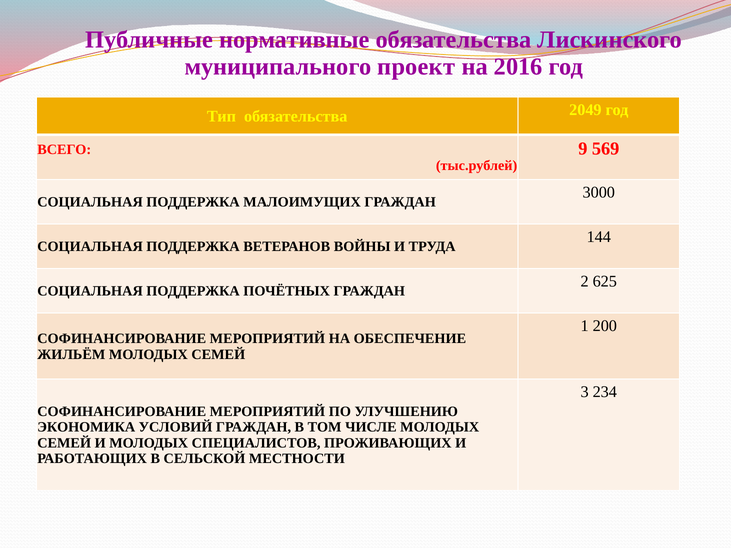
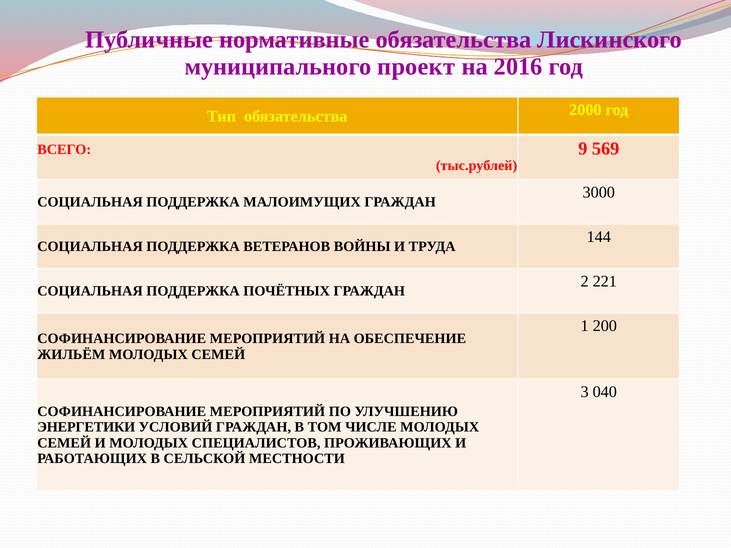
2049: 2049 -> 2000
625: 625 -> 221
234: 234 -> 040
ЭКОНОМИКА: ЭКОНОМИКА -> ЭНЕРГЕТИКИ
